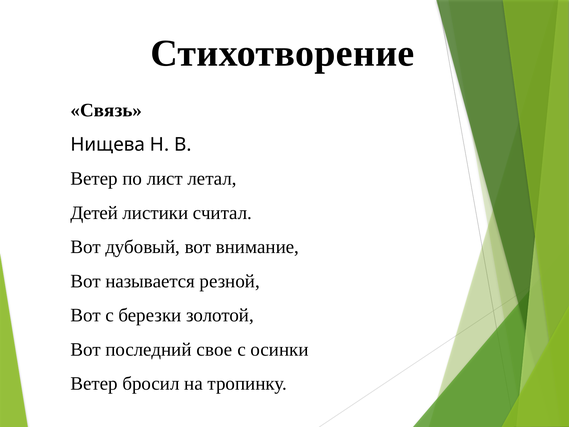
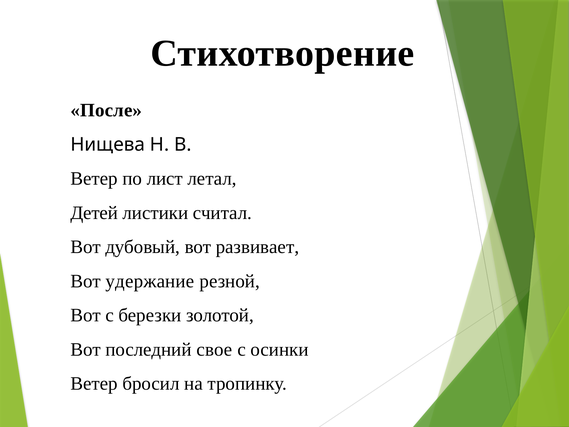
Связь: Связь -> После
внимание: внимание -> развивает
называется: называется -> удержание
